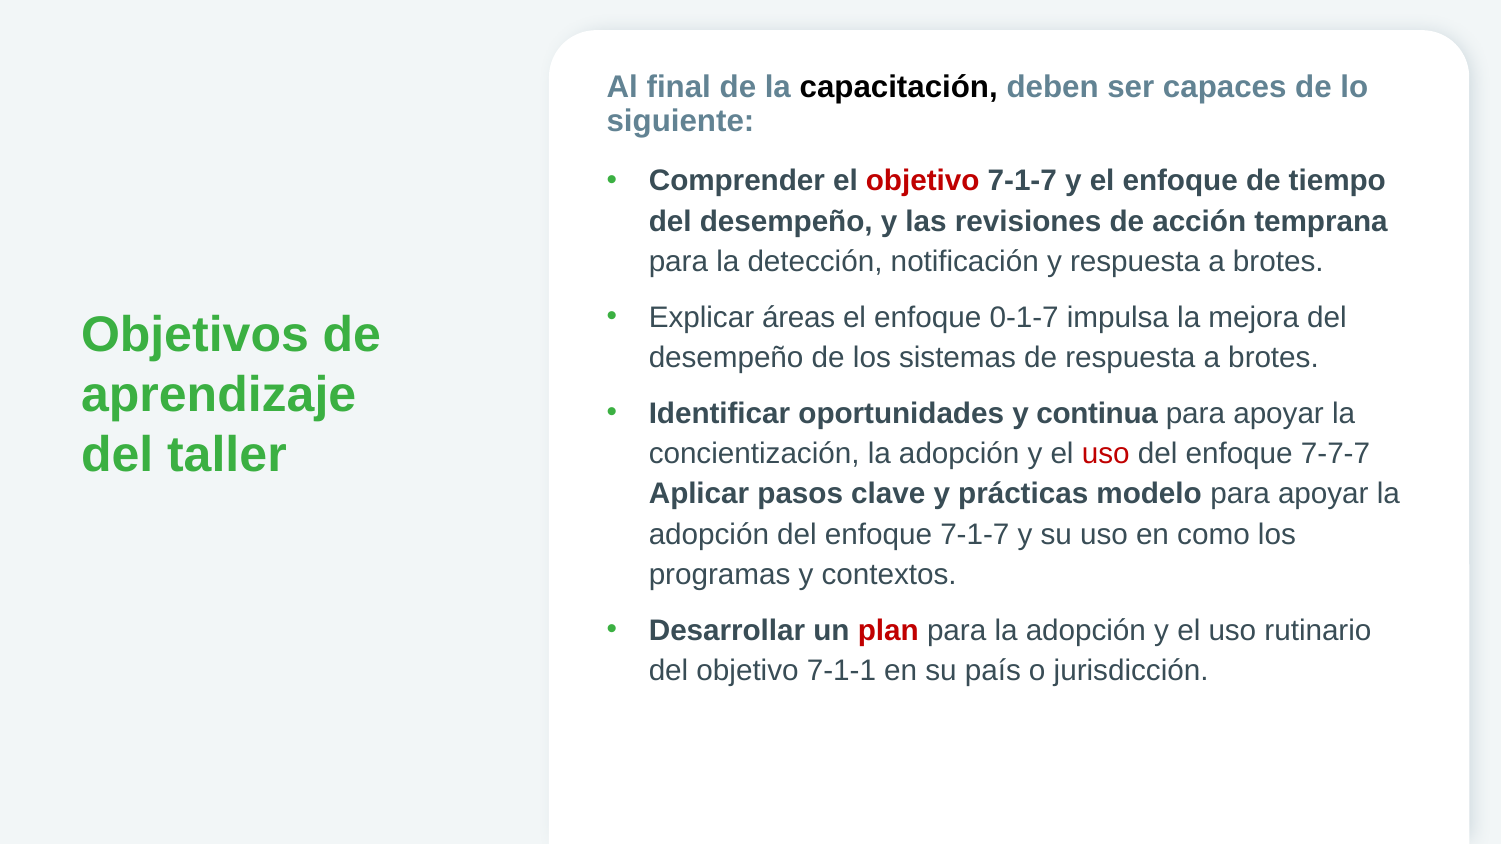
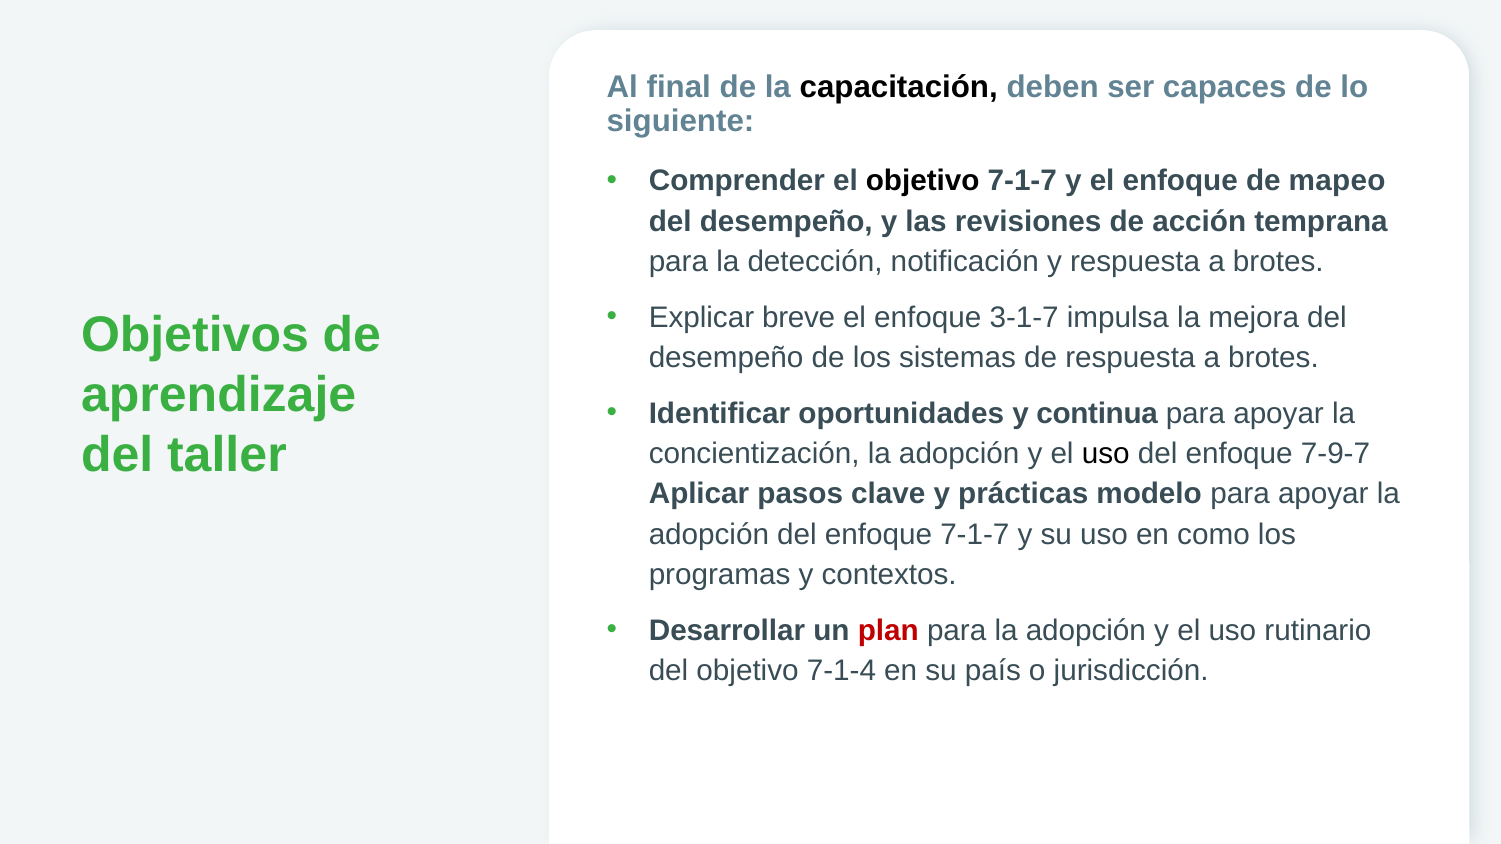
objetivo at (923, 181) colour: red -> black
tiempo: tiempo -> mapeo
áreas: áreas -> breve
0-1-7: 0-1-7 -> 3-1-7
uso at (1106, 454) colour: red -> black
7-7-7: 7-7-7 -> 7-9-7
7-1-1: 7-1-1 -> 7-1-4
